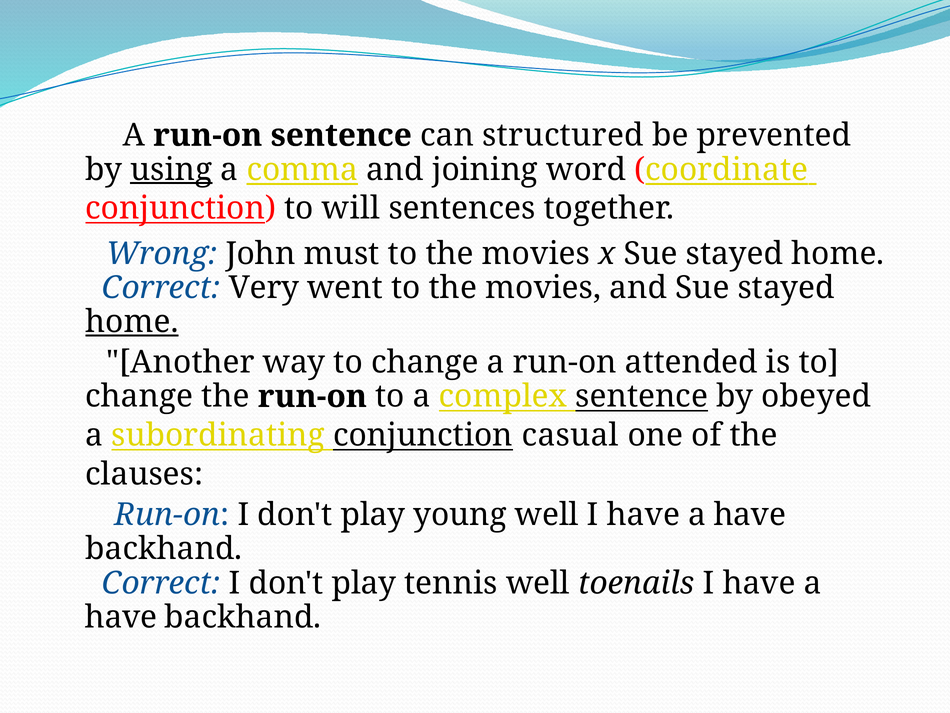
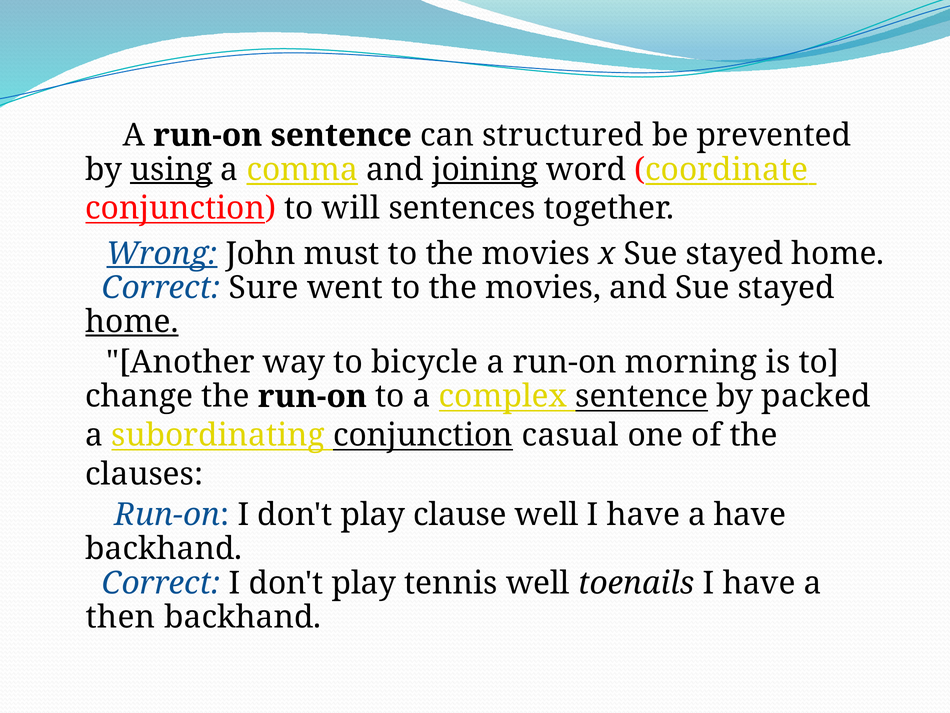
joining underline: none -> present
Wrong underline: none -> present
Very: Very -> Sure
way to change: change -> bicycle
attended: attended -> morning
obeyed: obeyed -> packed
young: young -> clause
have at (121, 617): have -> then
